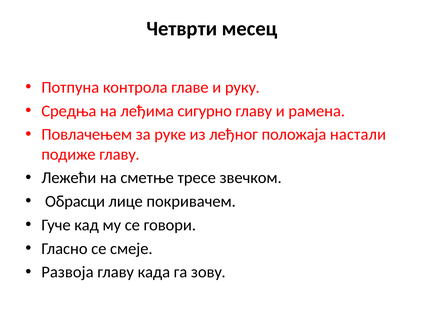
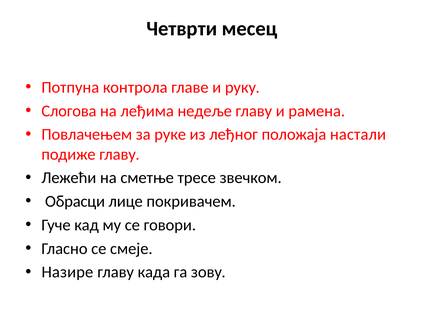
Средња: Средња -> Слогова
сигурно: сигурно -> недеље
Развоја: Развоја -> Назире
